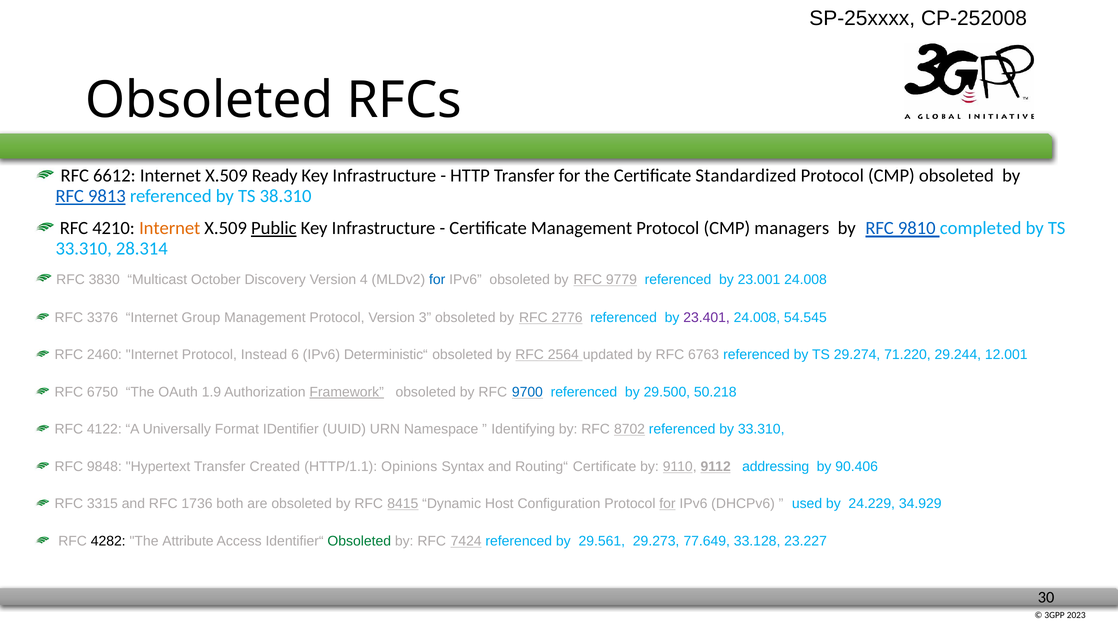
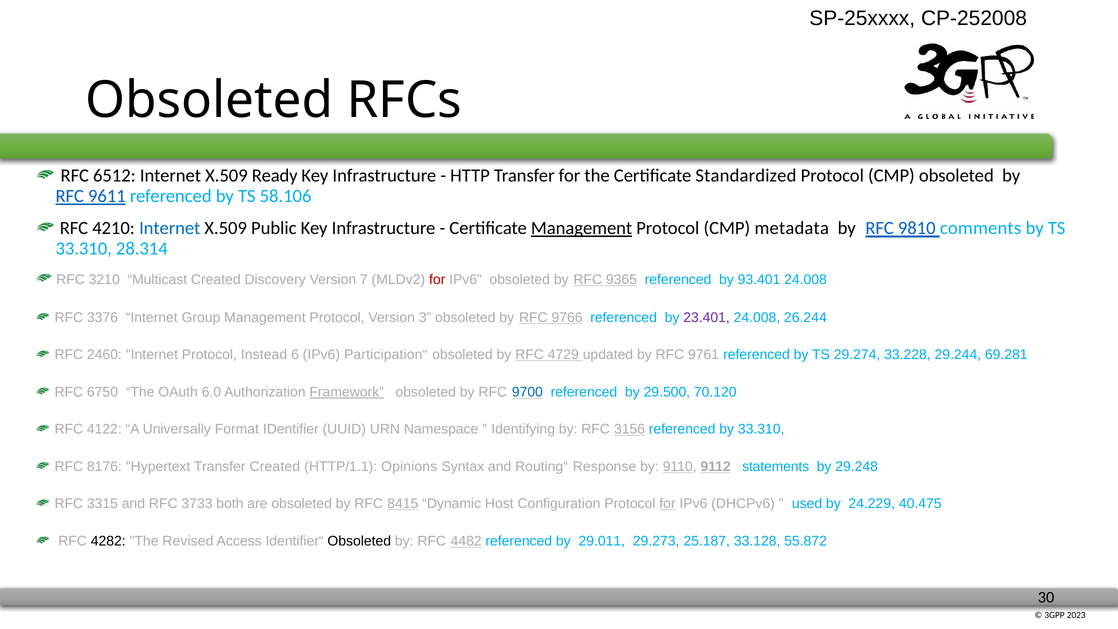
6612: 6612 -> 6512
9813: 9813 -> 9611
38.310: 38.310 -> 58.106
Internet at (170, 228) colour: orange -> blue
Public underline: present -> none
Management at (582, 228) underline: none -> present
managers: managers -> metadata
completed: completed -> comments
3830: 3830 -> 3210
Multicast October: October -> Created
4: 4 -> 7
for at (437, 280) colour: blue -> red
9779: 9779 -> 9365
23.001: 23.001 -> 93.401
2776: 2776 -> 9766
54.545: 54.545 -> 26.244
Deterministic“: Deterministic“ -> Participation“
2564: 2564 -> 4729
6763: 6763 -> 9761
71.220: 71.220 -> 33.228
12.001: 12.001 -> 69.281
1.9: 1.9 -> 6.0
50.218: 50.218 -> 70.120
8702: 8702 -> 3156
9848: 9848 -> 8176
Routing“ Certificate: Certificate -> Response
addressing: addressing -> statements
90.406: 90.406 -> 29.248
1736: 1736 -> 3733
34.929: 34.929 -> 40.475
Attribute: Attribute -> Revised
Obsoleted at (359, 541) colour: green -> black
7424: 7424 -> 4482
29.561: 29.561 -> 29.011
77.649: 77.649 -> 25.187
23.227: 23.227 -> 55.872
